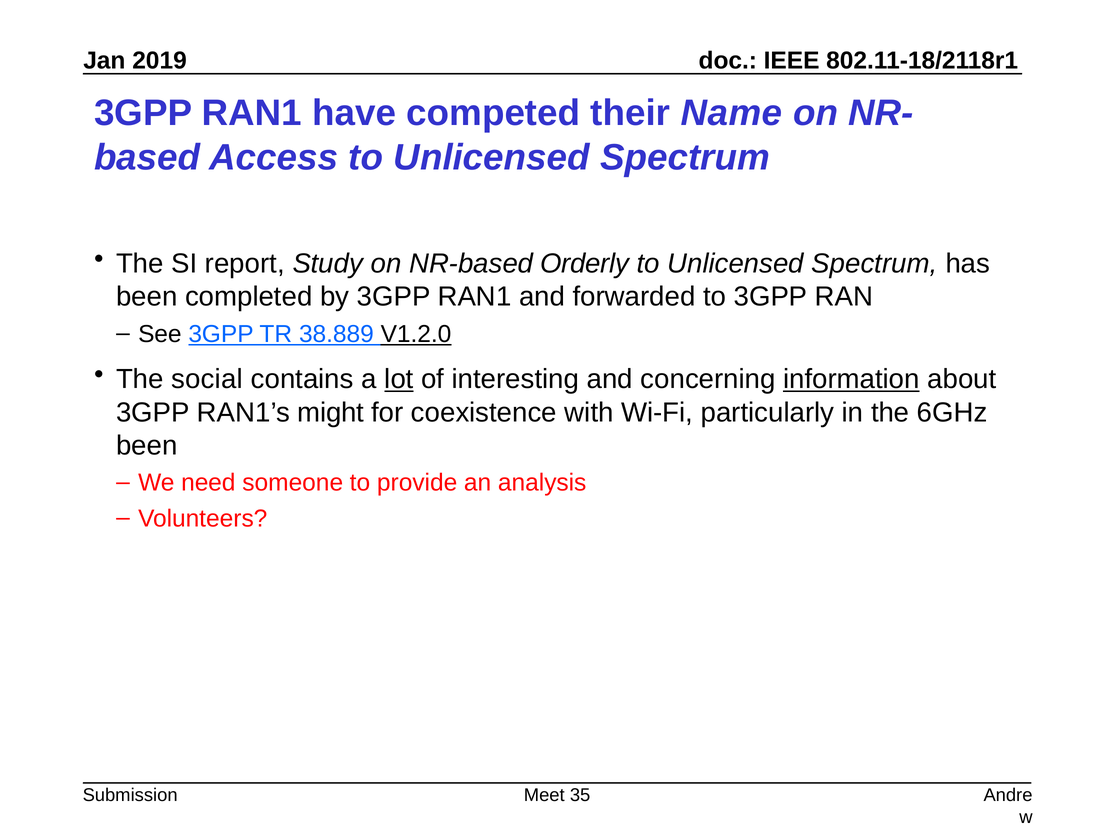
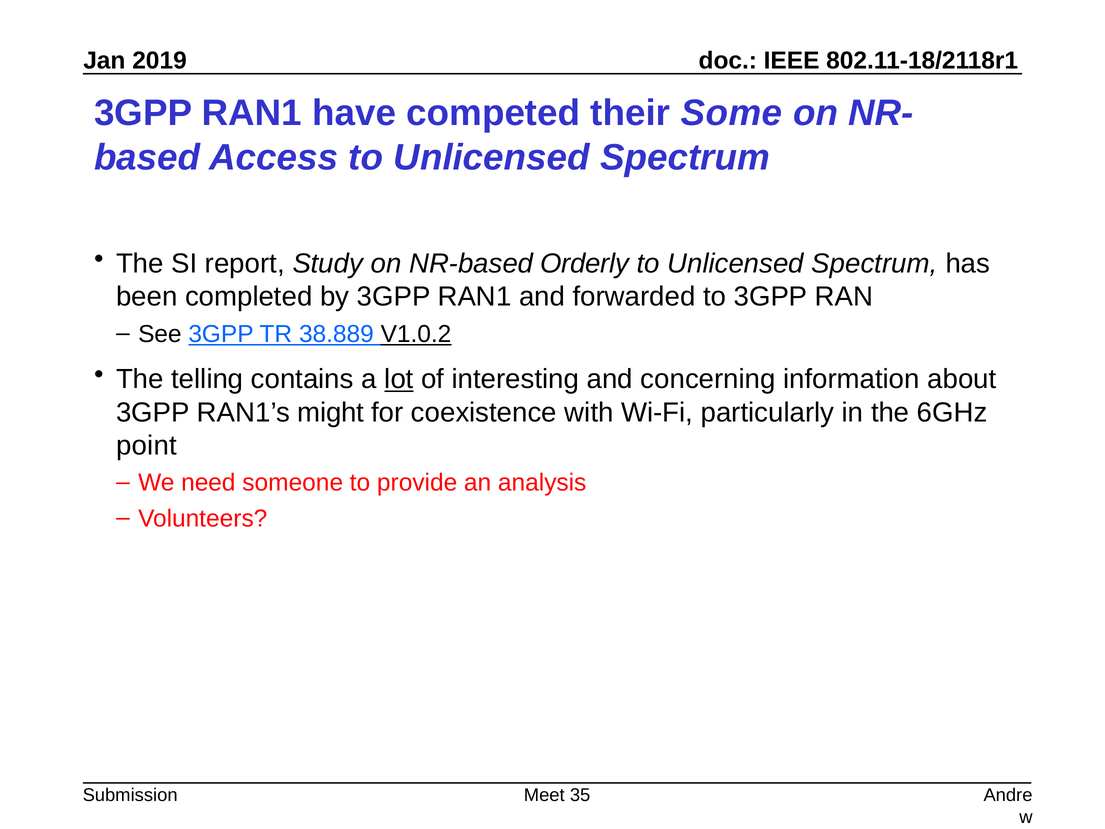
Name: Name -> Some
V1.2.0: V1.2.0 -> V1.0.2
social: social -> telling
information underline: present -> none
been at (147, 445): been -> point
